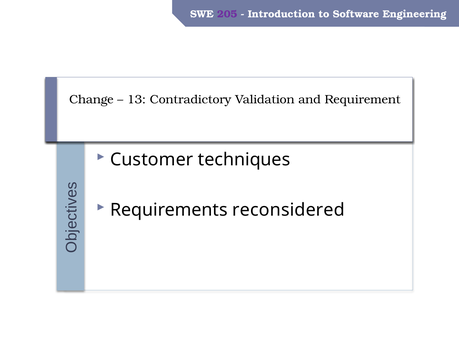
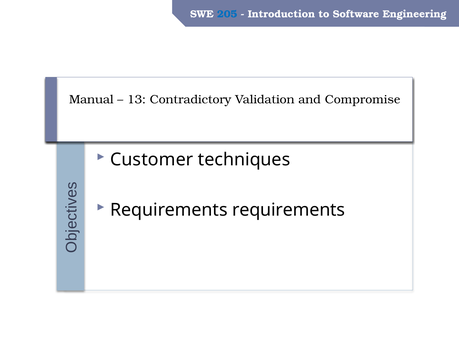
205 colour: purple -> blue
Change: Change -> Manual
Requirement: Requirement -> Compromise
Requirements reconsidered: reconsidered -> requirements
